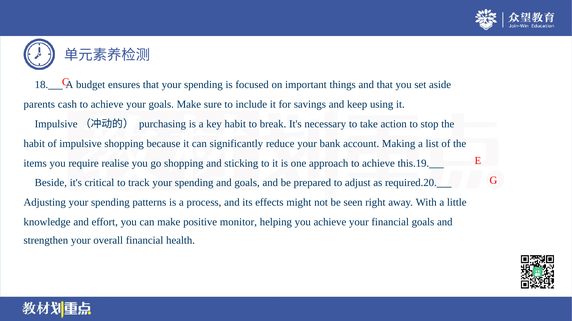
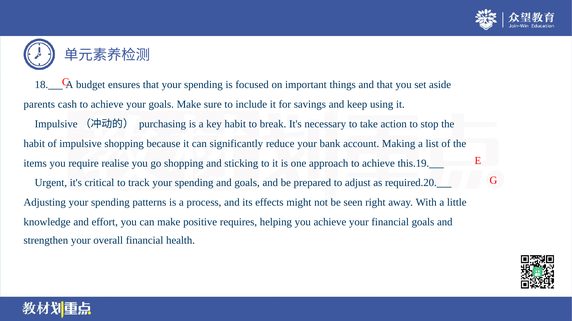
Beside: Beside -> Urgent
monitor: monitor -> requires
